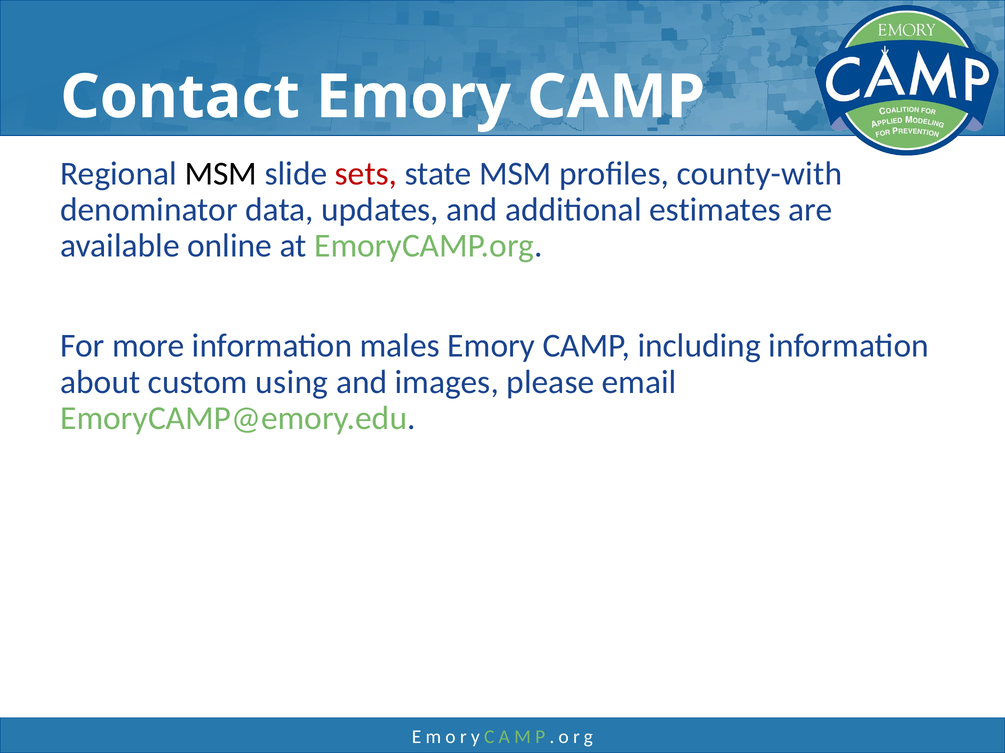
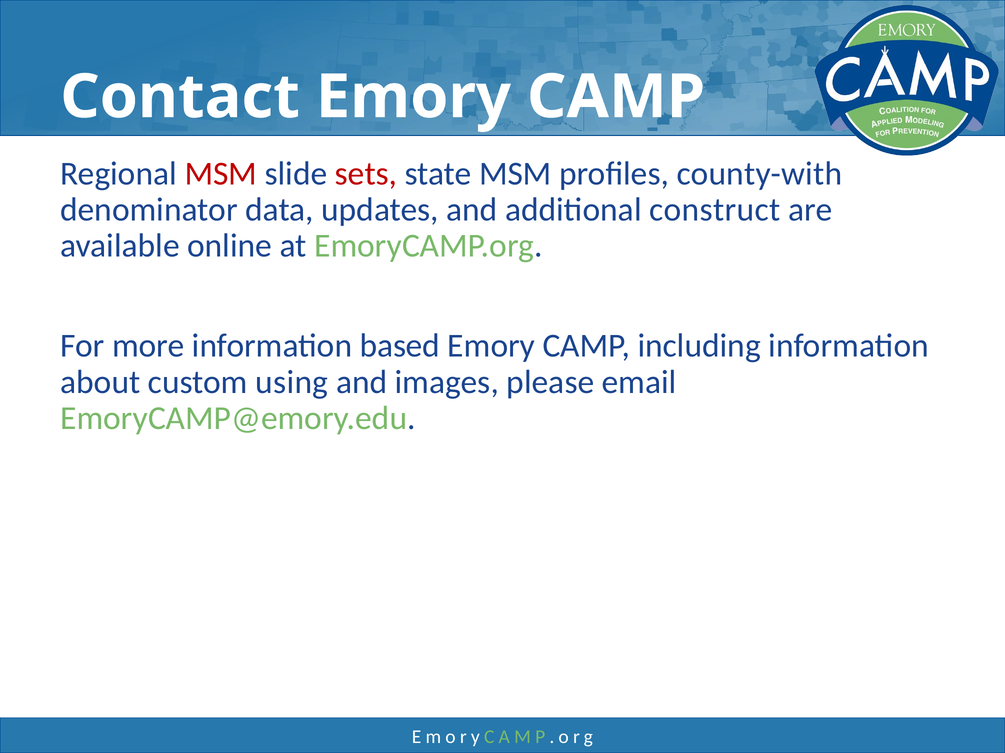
MSM at (221, 174) colour: black -> red
estimates: estimates -> construct
males: males -> based
